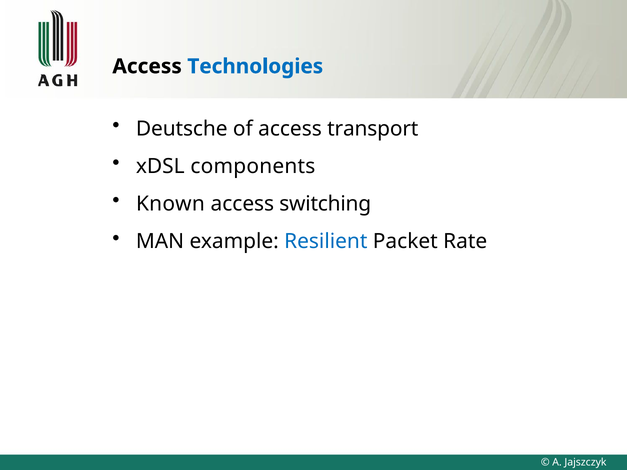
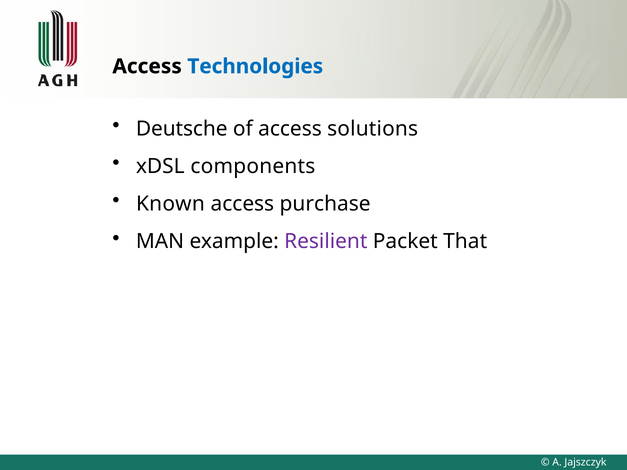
transport: transport -> solutions
switching: switching -> purchase
Resilient colour: blue -> purple
Rate: Rate -> That
